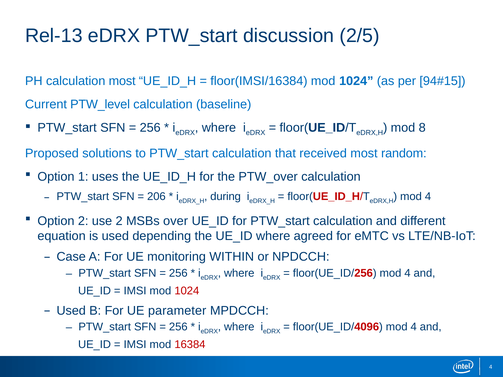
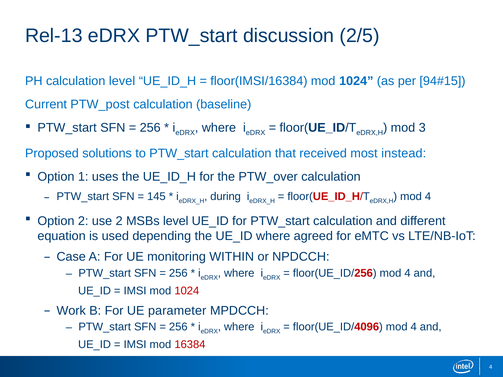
calculation most: most -> level
PTW_level: PTW_level -> PTW_post
8: 8 -> 3
random: random -> instead
206: 206 -> 145
MSBs over: over -> level
Used at (71, 311): Used -> Work
